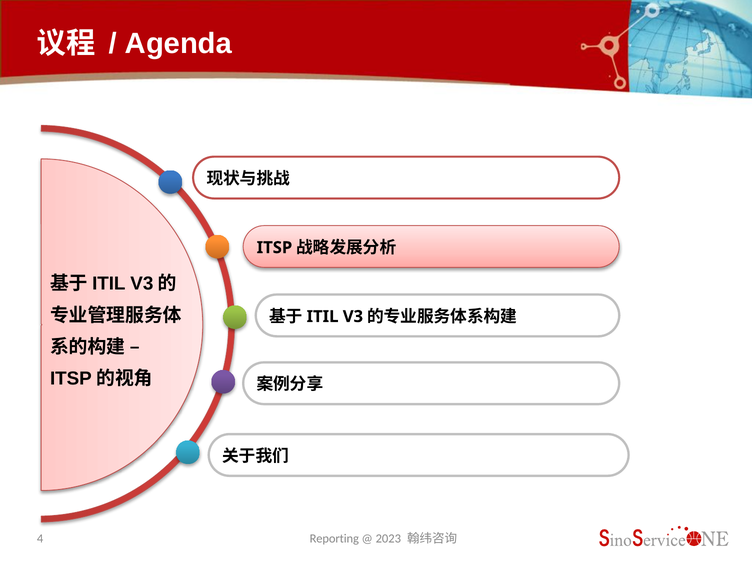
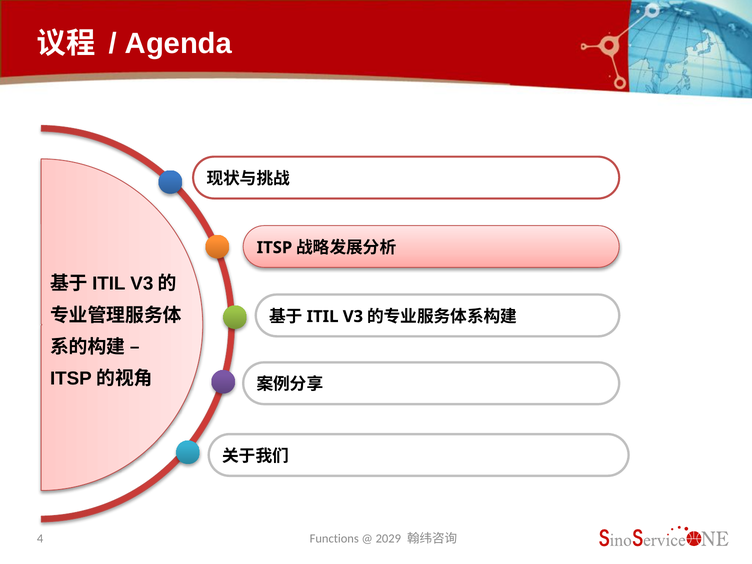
Reporting: Reporting -> Functions
2023: 2023 -> 2029
